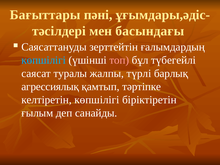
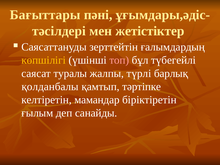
басындағы: басындағы -> жетістіктер
көпшілігі at (44, 60) colour: light blue -> yellow
агрессиялық: агрессиялық -> қолданбалы
келтіретін көпшілігі: көпшілігі -> мамандар
